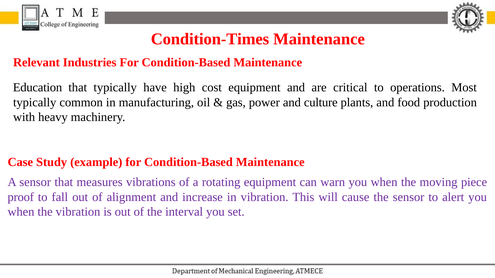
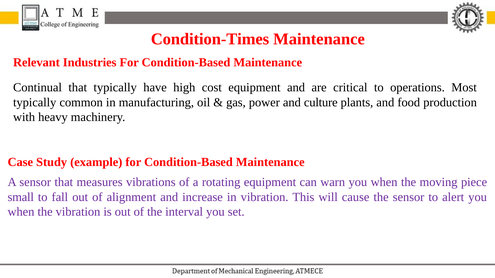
Education: Education -> Continual
proof: proof -> small
